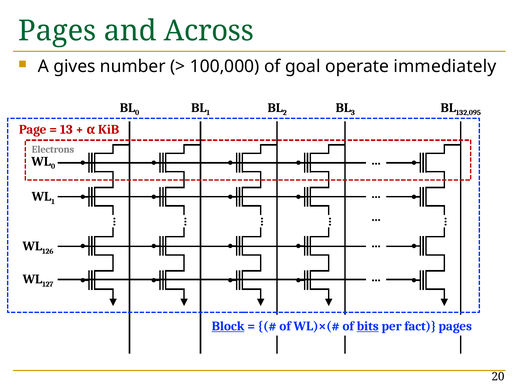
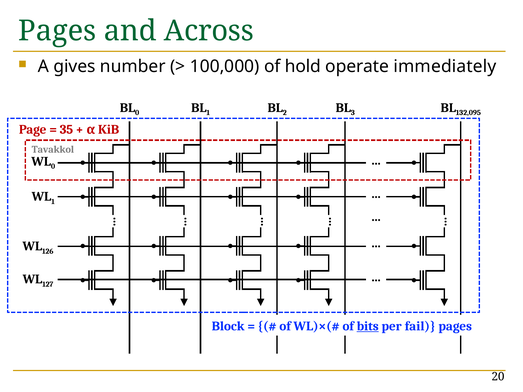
goal: goal -> hold
13: 13 -> 35
Electrons: Electrons -> Tavakkol
Block underline: present -> none
fact: fact -> fail
